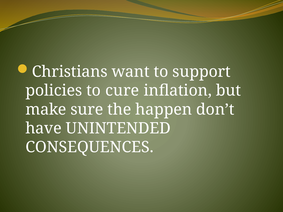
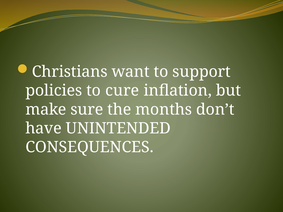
happen: happen -> months
